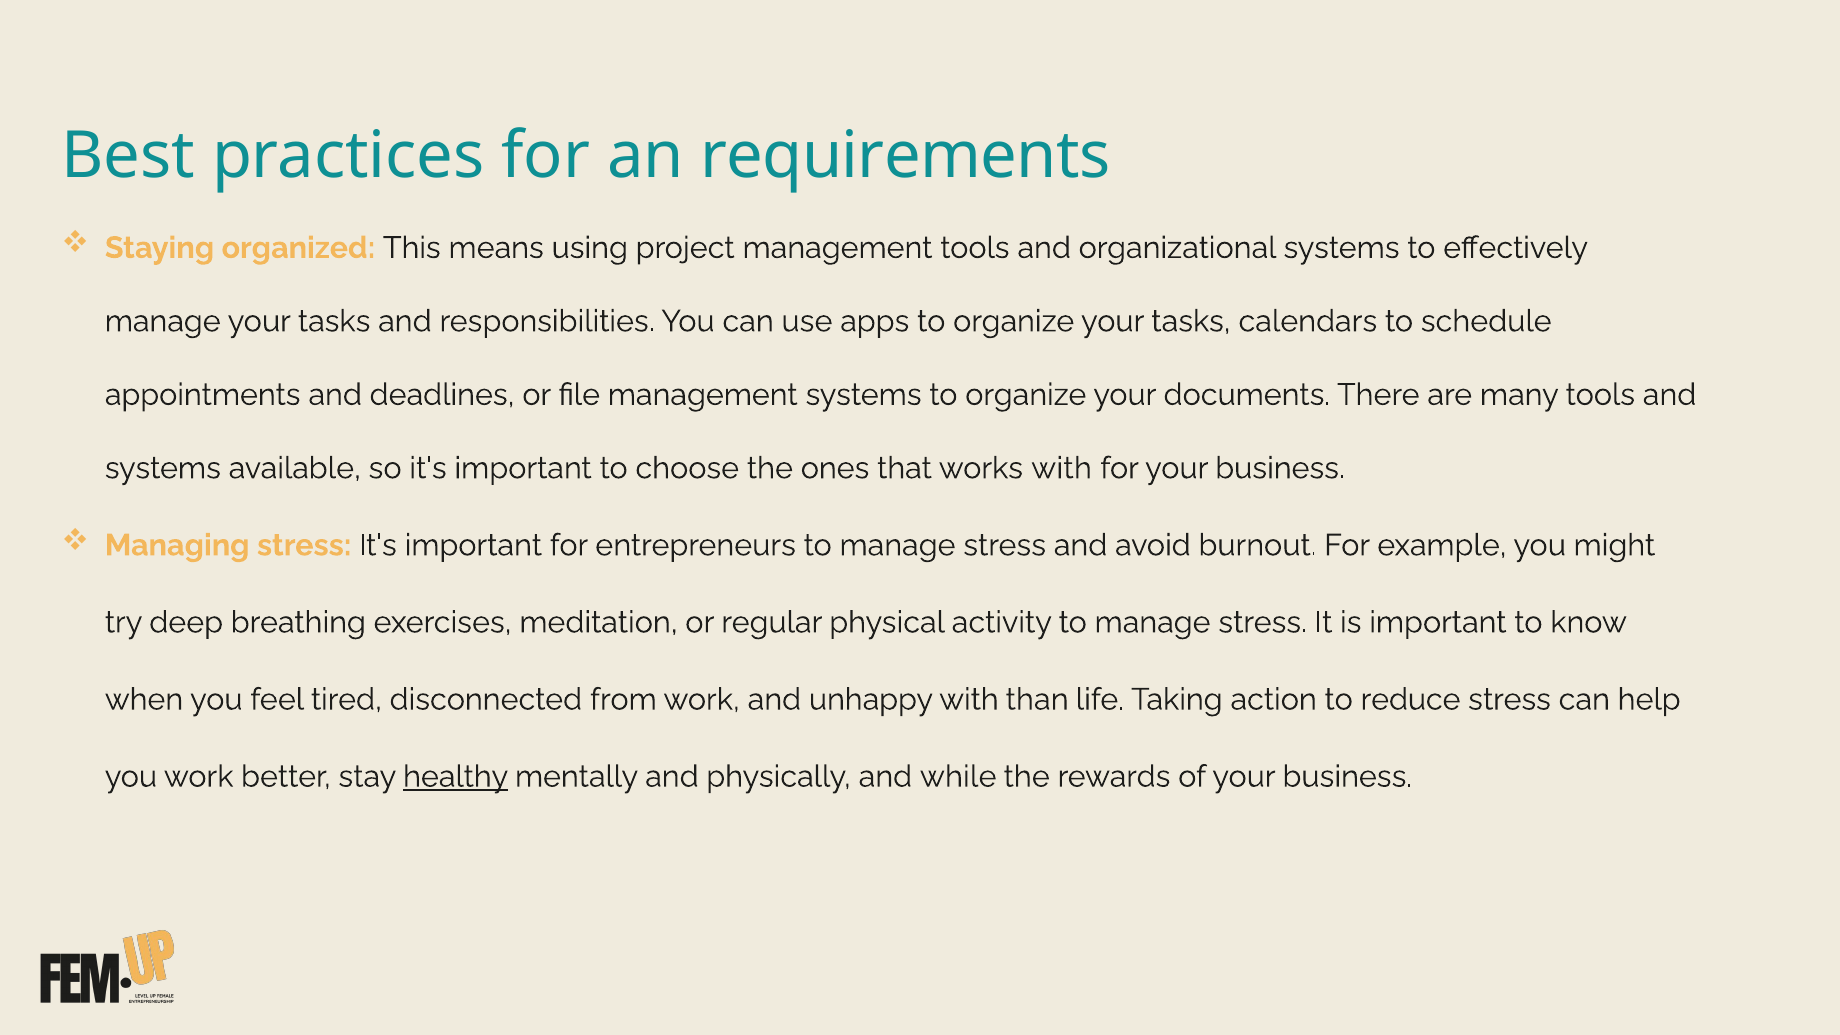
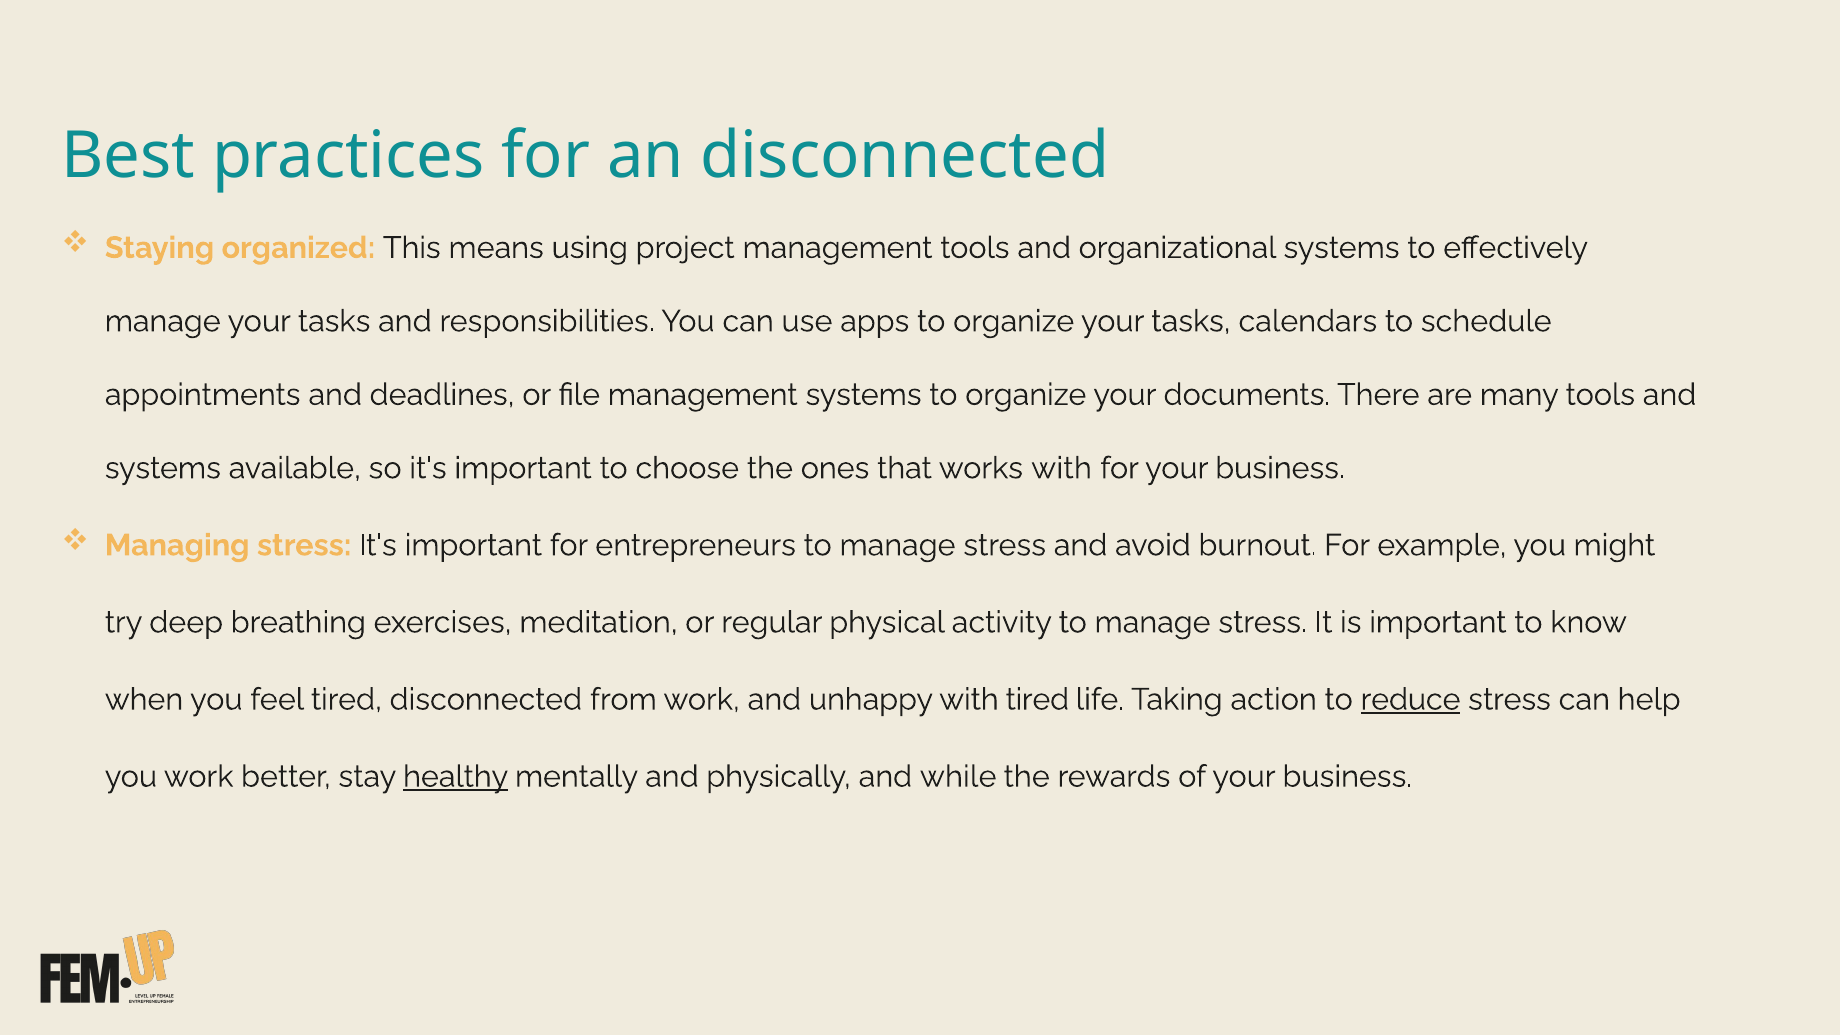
an requirements: requirements -> disconnected
with than: than -> tired
reduce underline: none -> present
